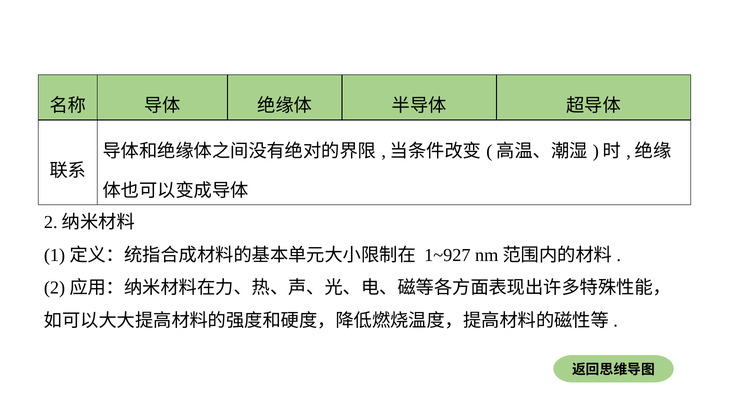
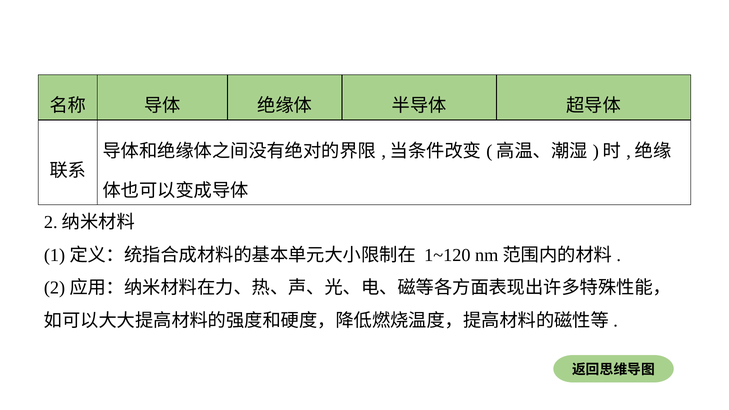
1~927: 1~927 -> 1~120
